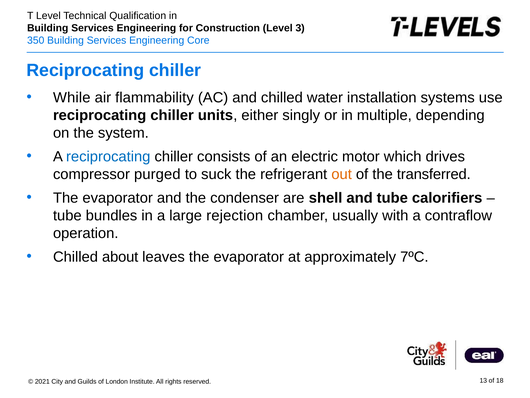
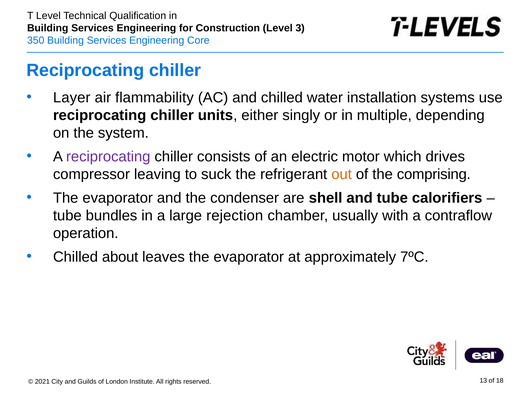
While: While -> Layer
reciprocating at (108, 156) colour: blue -> purple
purged: purged -> leaving
transferred: transferred -> comprising
